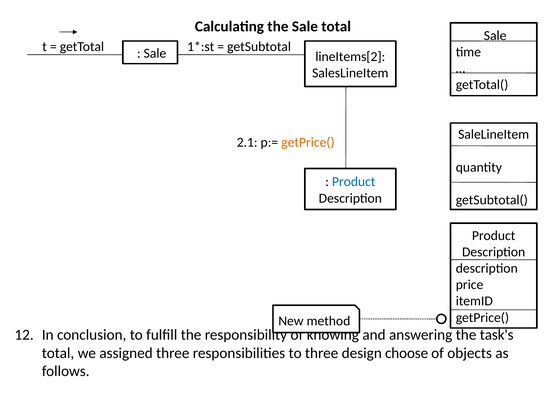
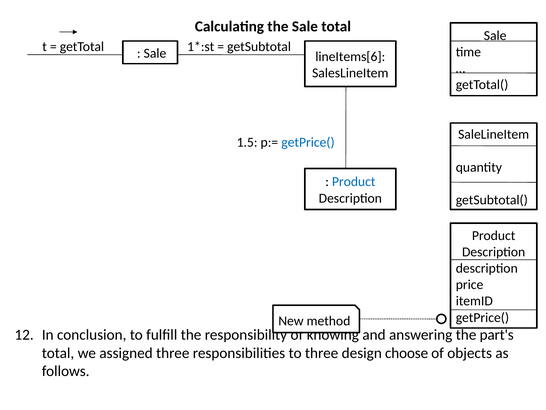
lineItems[2: lineItems[2 -> lineItems[6
2.1: 2.1 -> 1.5
getPrice( at (308, 142) colour: orange -> blue
task's: task's -> part's
